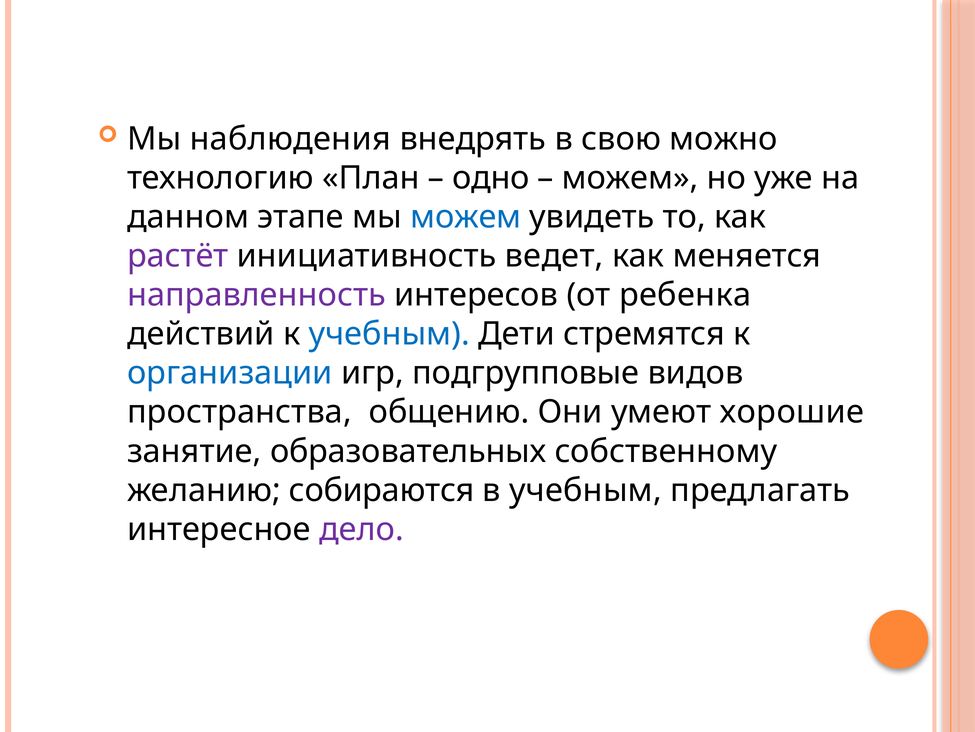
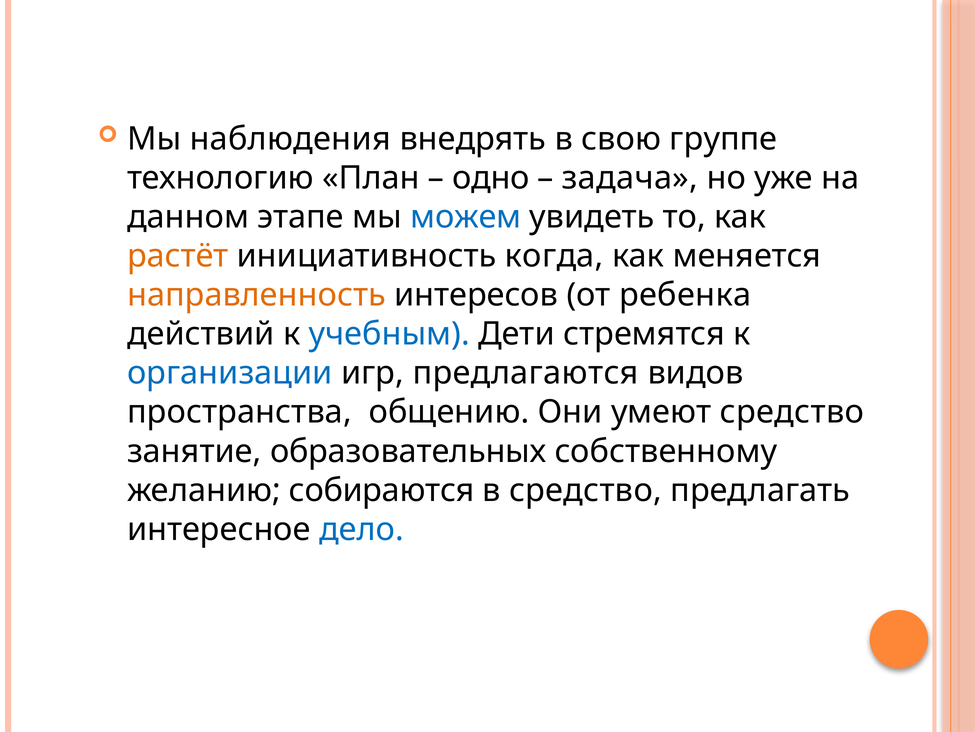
можно: можно -> группе
можем at (630, 178): можем -> задача
растёт colour: purple -> orange
ведет: ведет -> когда
направленность colour: purple -> orange
подгрупповые: подгрупповые -> предлагаются
умеют хорошие: хорошие -> средство
в учебным: учебным -> средство
дело colour: purple -> blue
